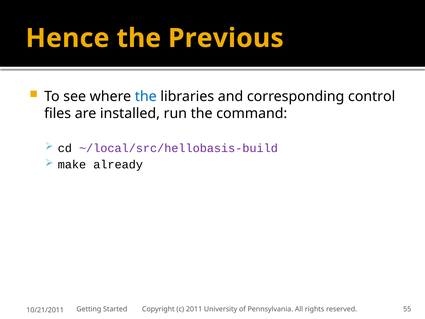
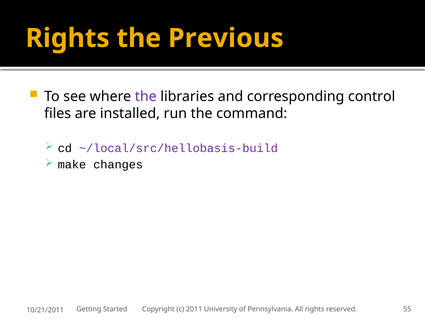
Hence at (67, 38): Hence -> Rights
the at (146, 96) colour: blue -> purple
already: already -> changes
